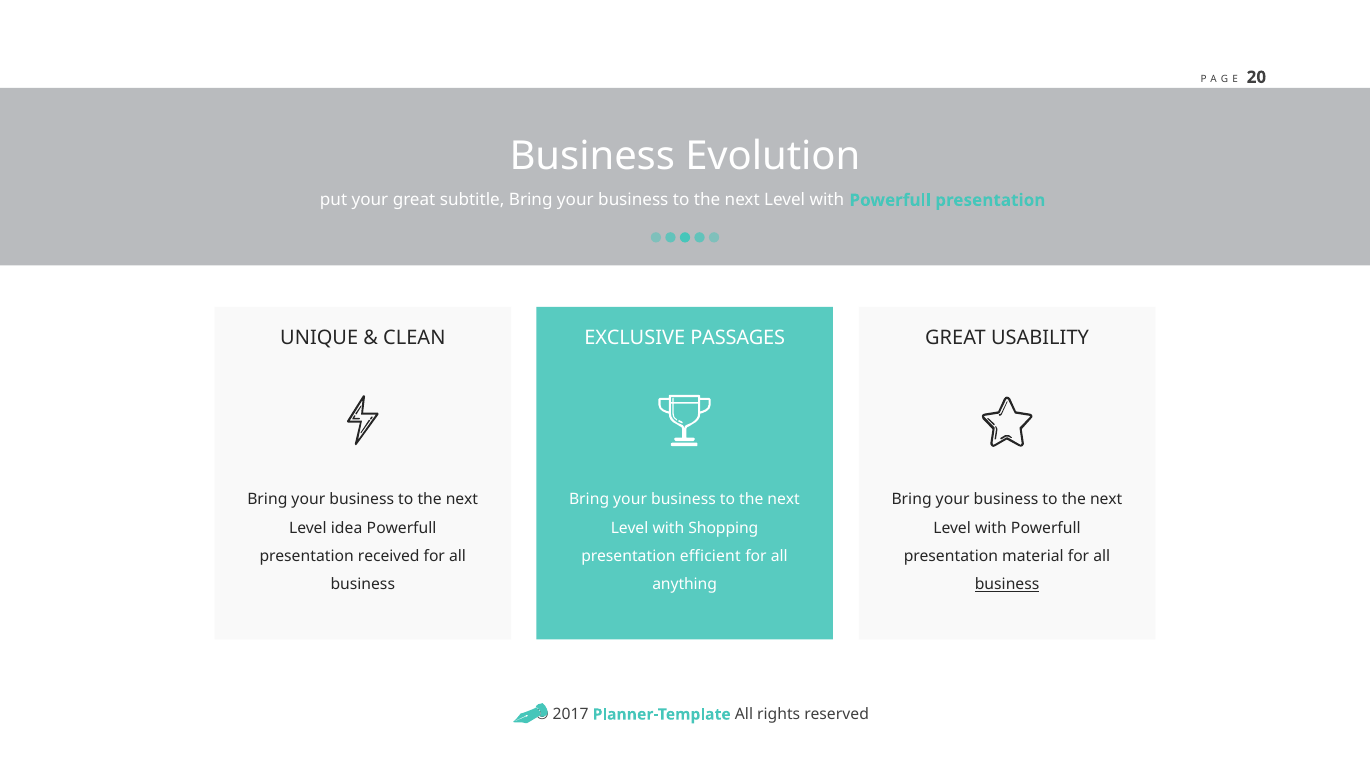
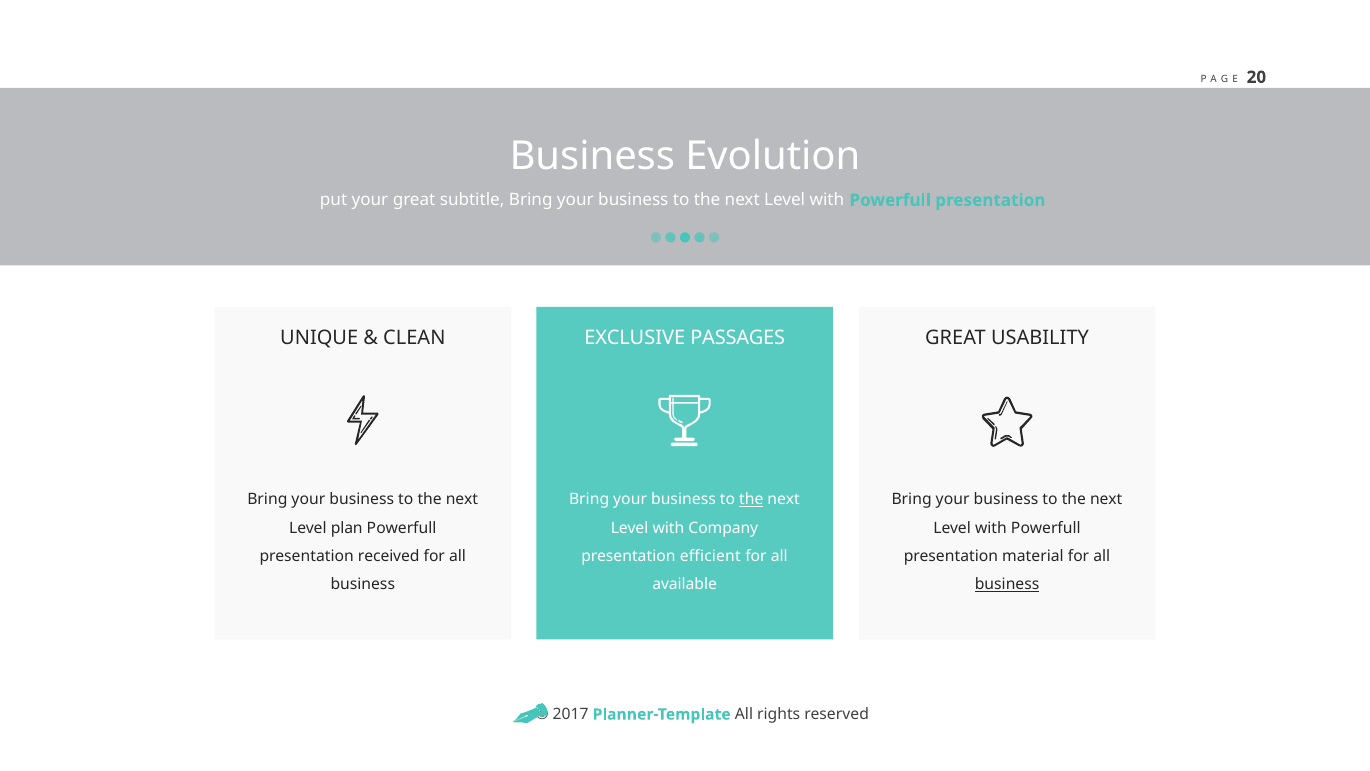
the at (751, 499) underline: none -> present
idea: idea -> plan
Shopping: Shopping -> Company
anything: anything -> available
